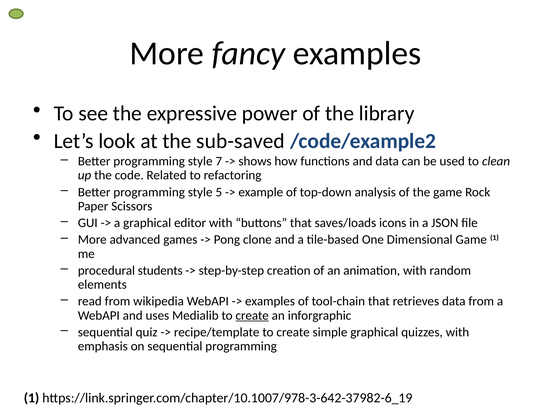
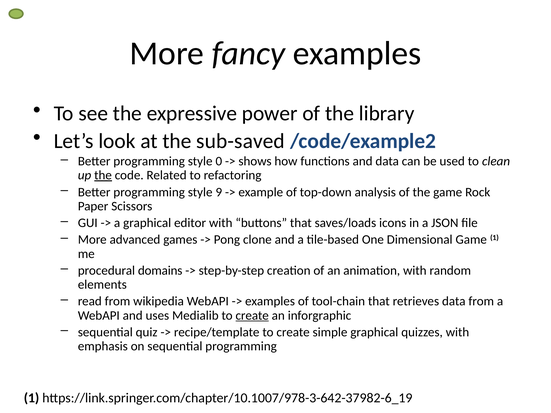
7: 7 -> 0
the at (103, 175) underline: none -> present
5: 5 -> 9
students: students -> domains
